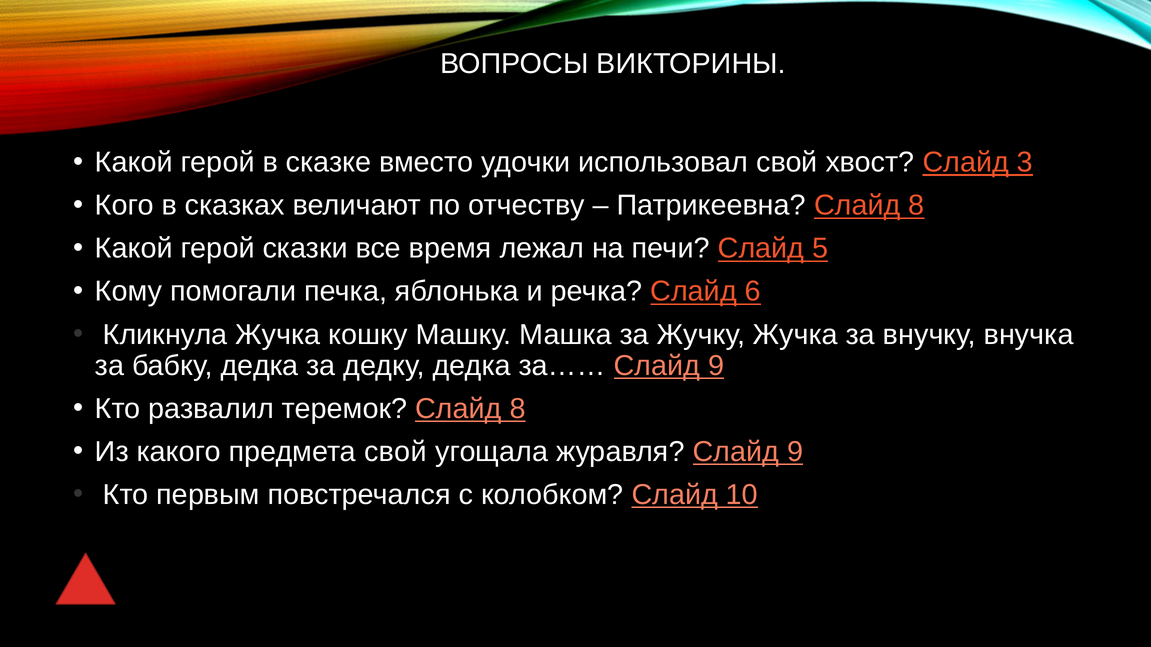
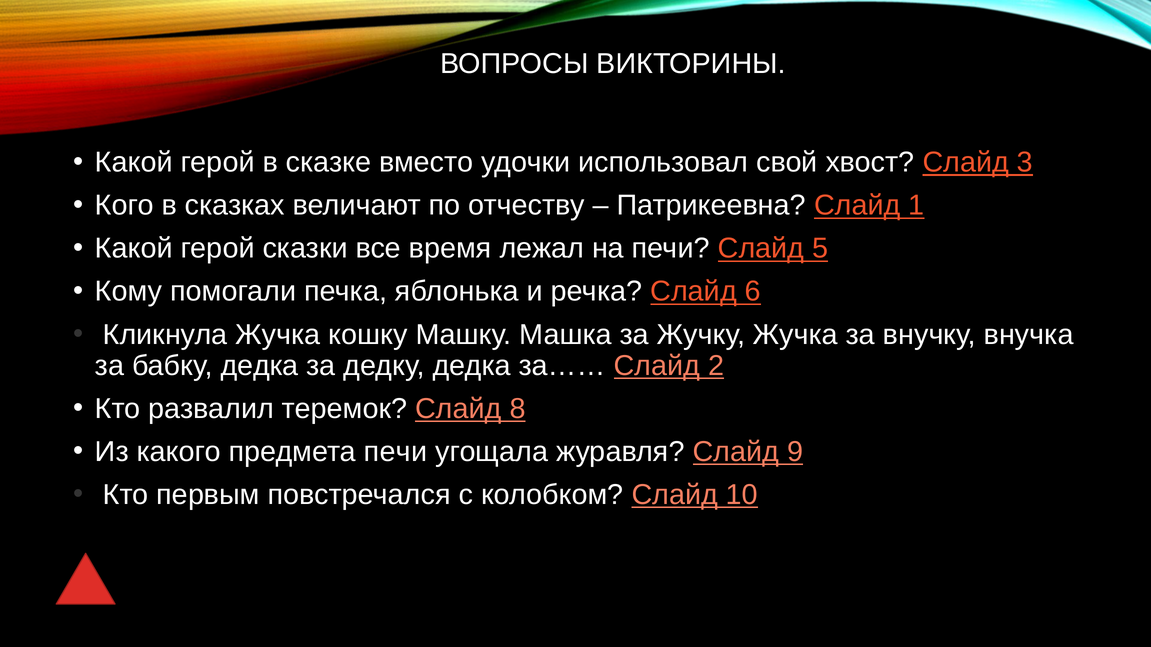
Патрикеевна Слайд 8: 8 -> 1
за…… Слайд 9: 9 -> 2
предмета свой: свой -> печи
